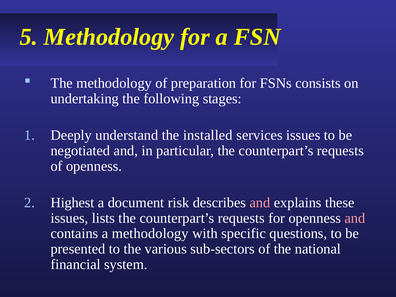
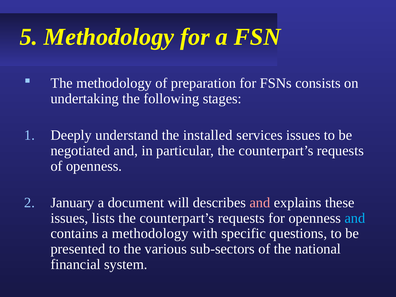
Highest: Highest -> January
risk: risk -> will
and at (355, 218) colour: pink -> light blue
